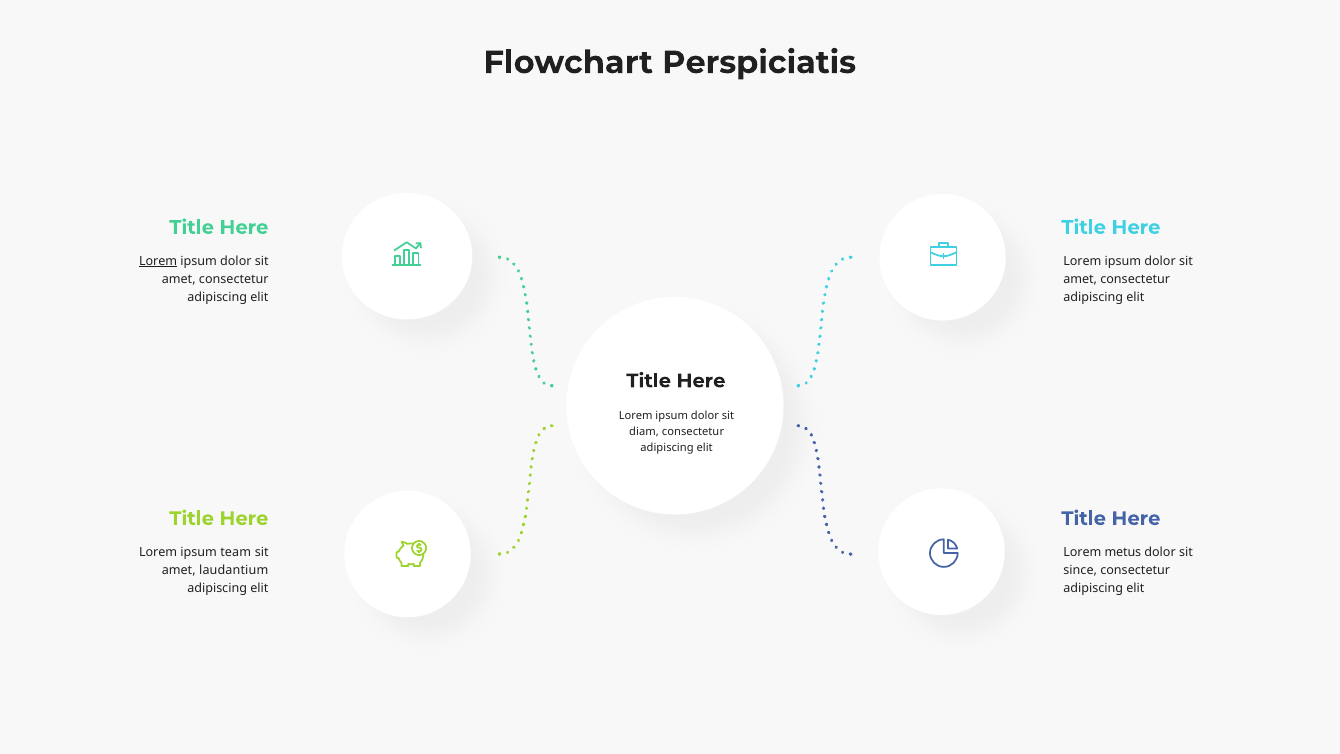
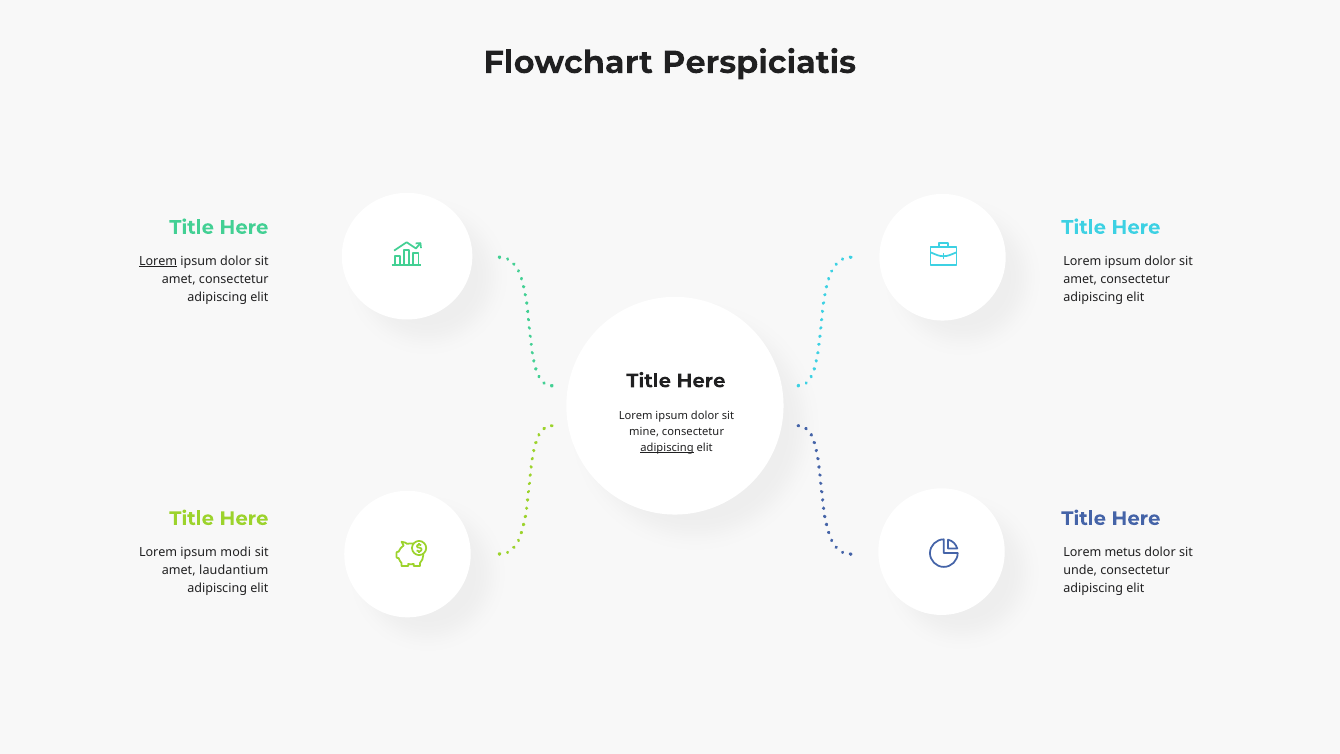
diam: diam -> mine
adipiscing at (667, 448) underline: none -> present
team: team -> modi
since: since -> unde
